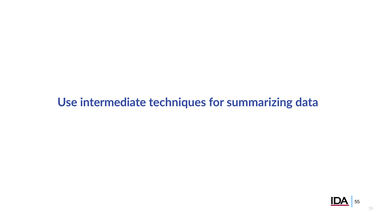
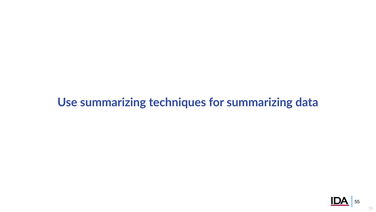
Use intermediate: intermediate -> summarizing
